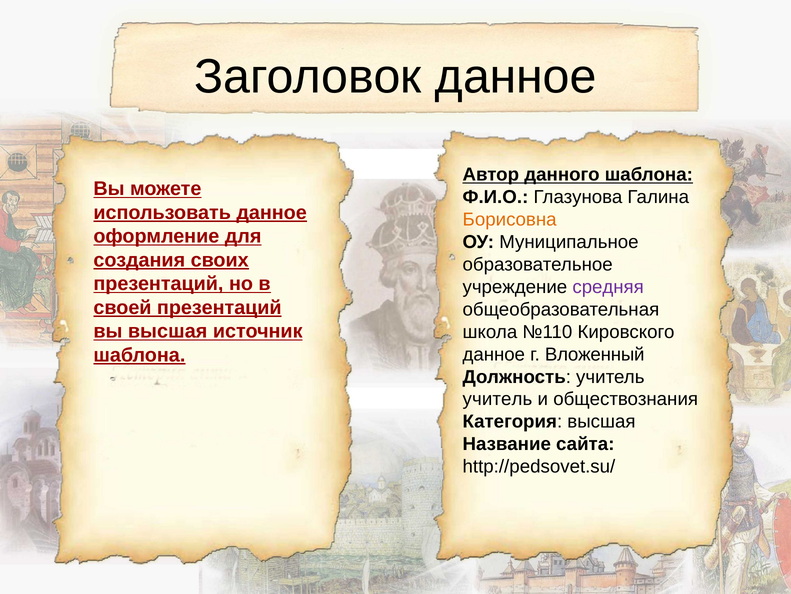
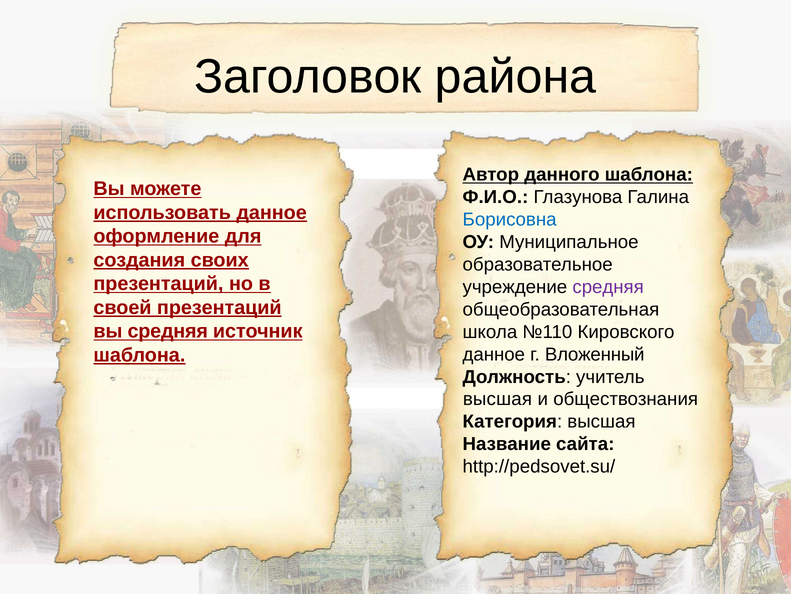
Заголовок данное: данное -> района
Борисовна colour: orange -> blue
вы высшая: высшая -> средняя
учитель at (497, 399): учитель -> высшая
